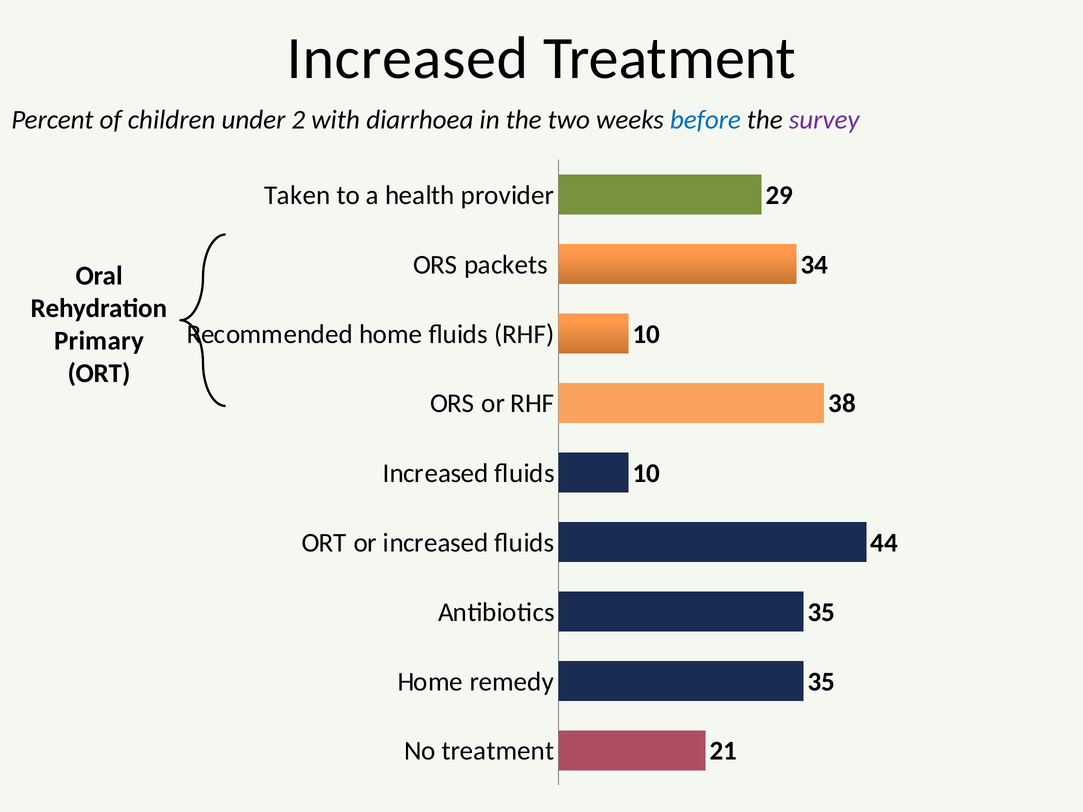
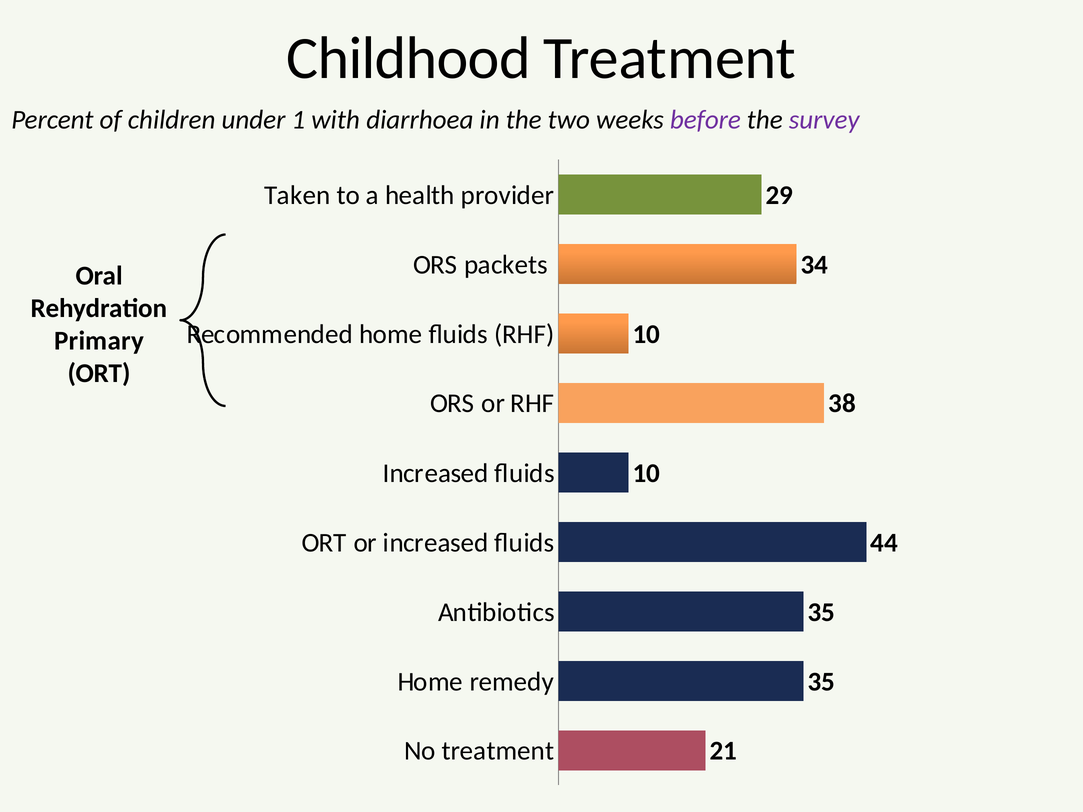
Increased at (408, 58): Increased -> Childhood
2: 2 -> 1
before colour: blue -> purple
